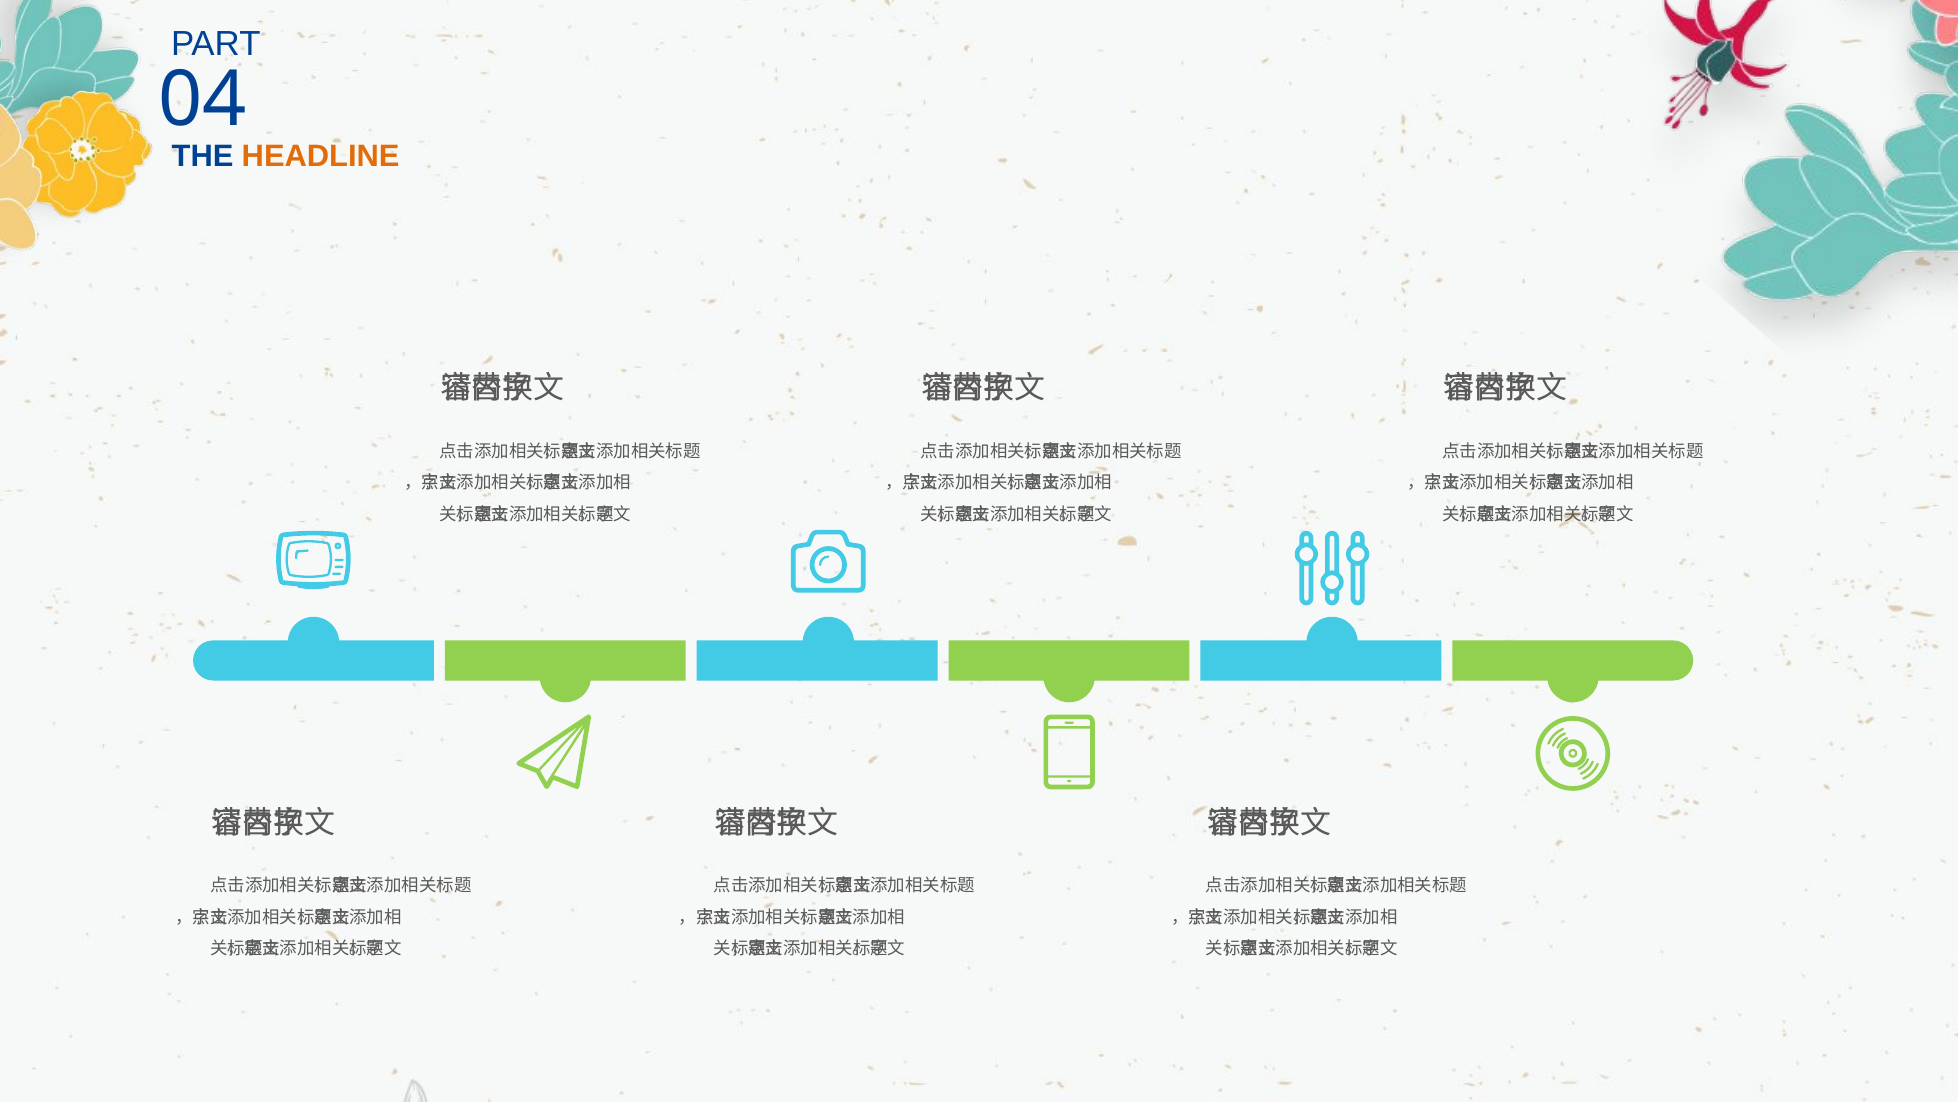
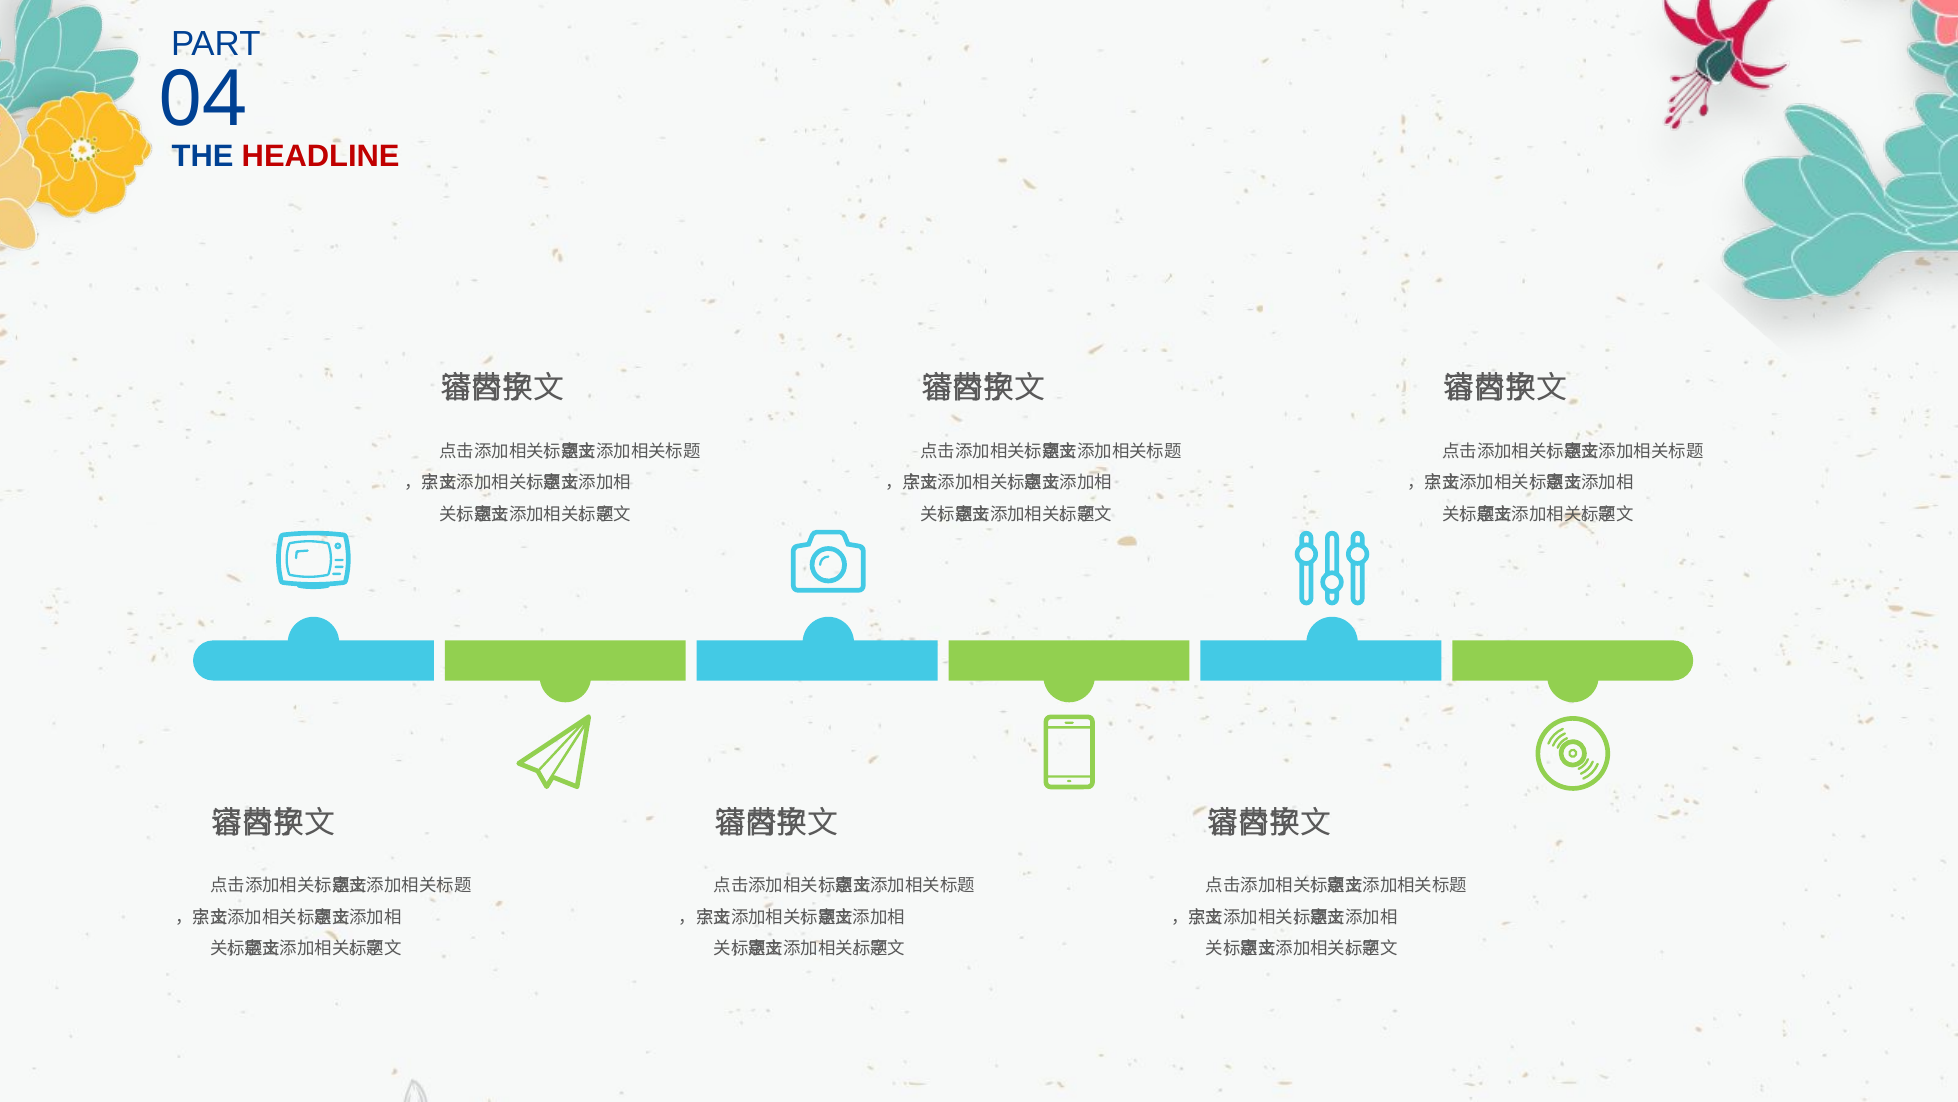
HEADLINE colour: orange -> red
